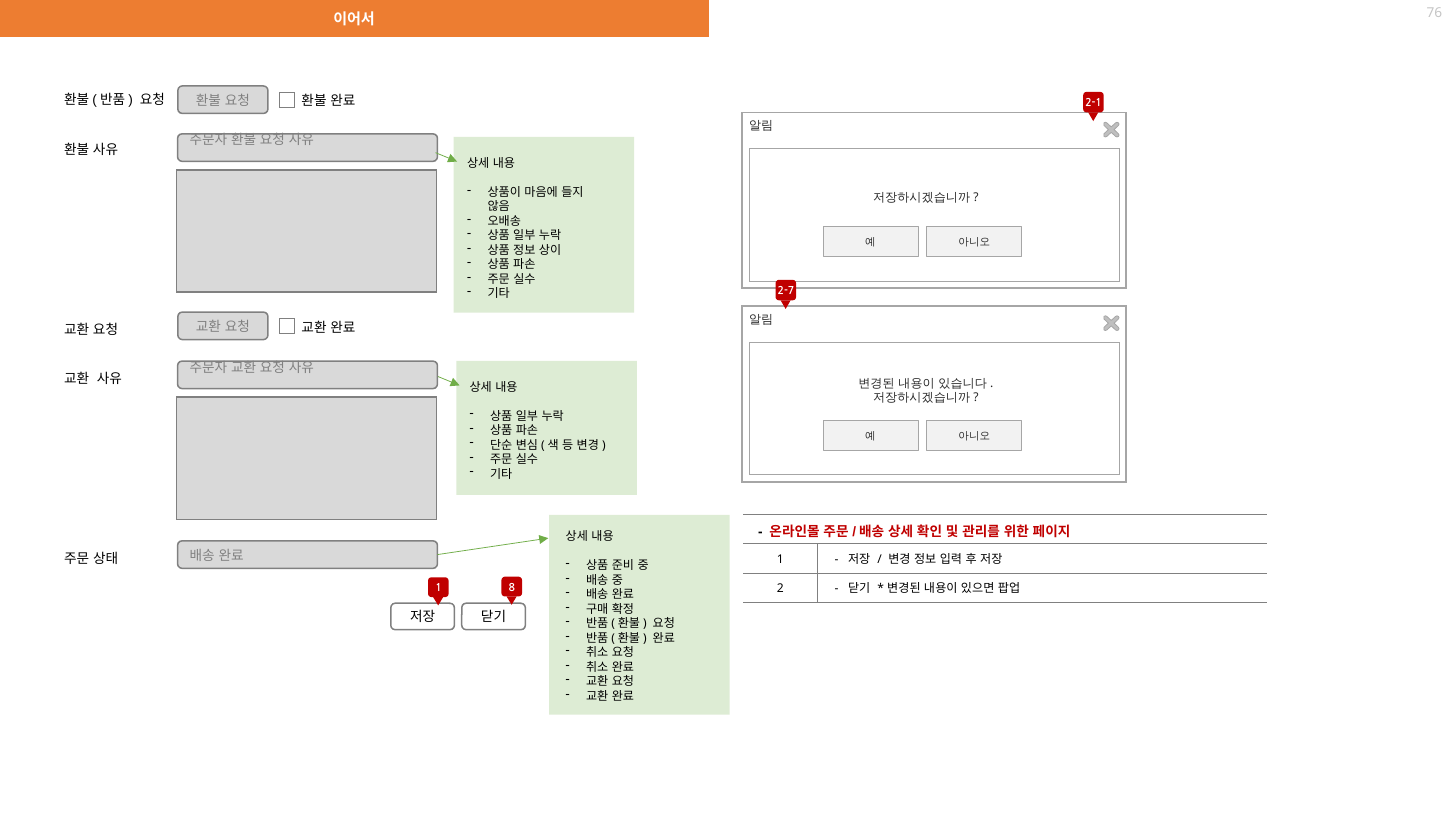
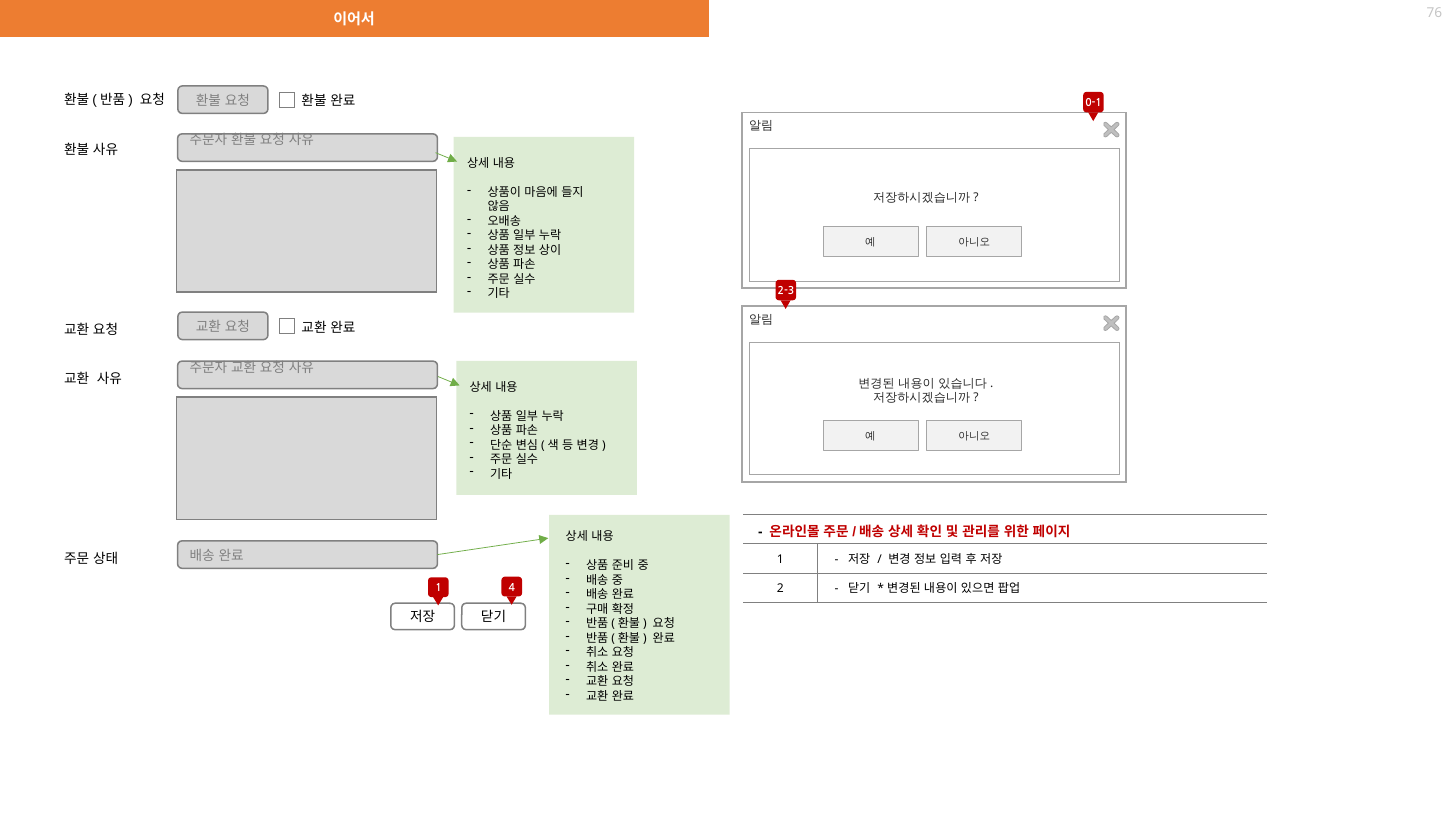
2-1: 2-1 -> 0-1
2-7: 2-7 -> 2-3
8: 8 -> 4
